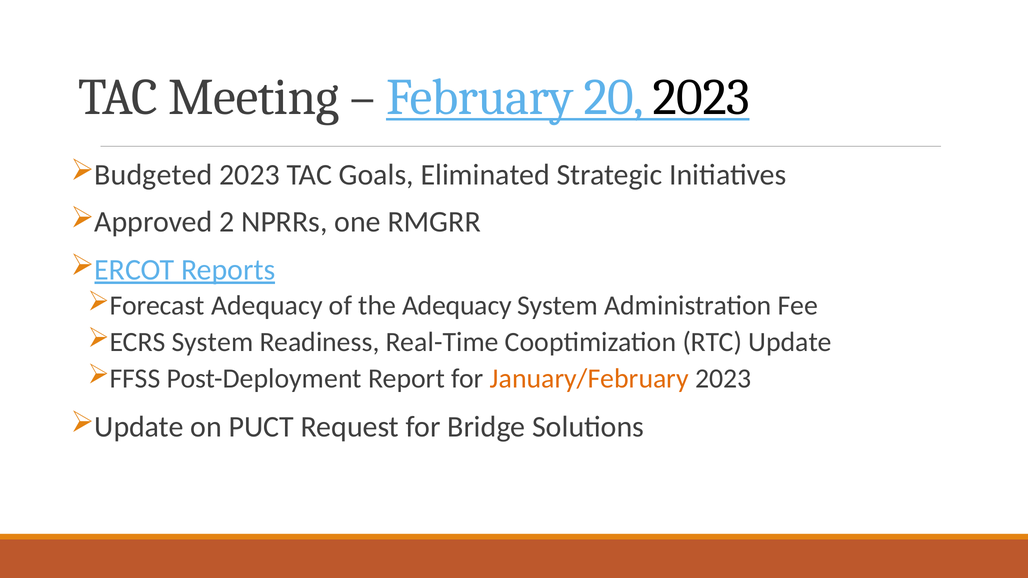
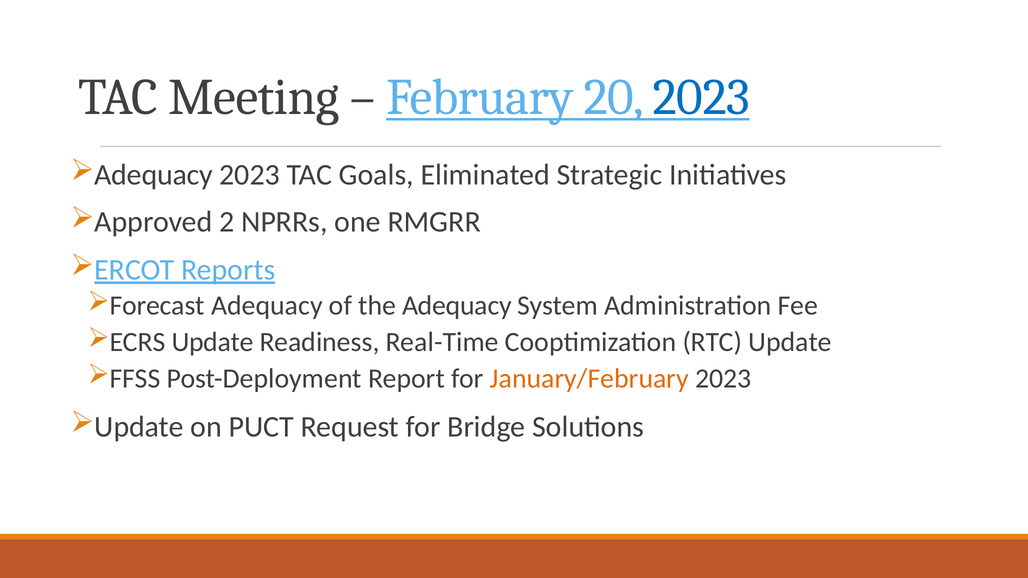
2023 at (701, 97) colour: black -> blue
Budgeted at (153, 175): Budgeted -> Adequacy
ECRS System: System -> Update
